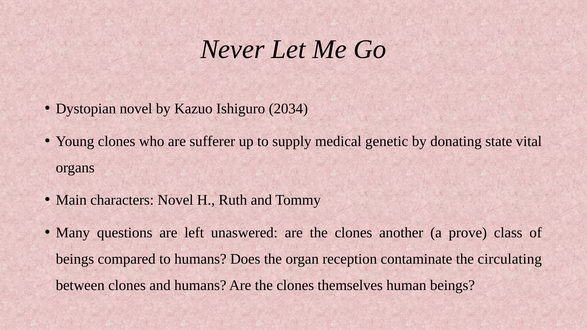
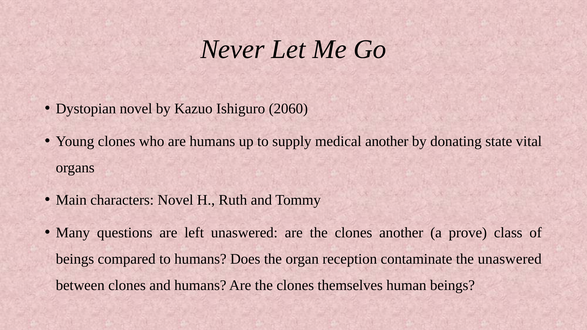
2034: 2034 -> 2060
are sufferer: sufferer -> humans
medical genetic: genetic -> another
the circulating: circulating -> unaswered
